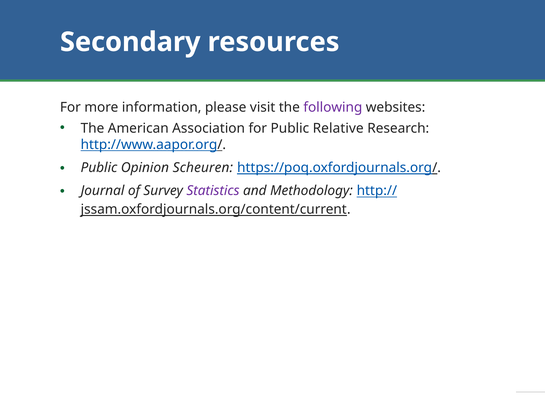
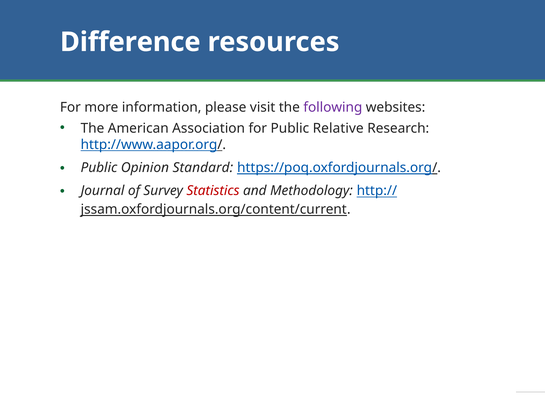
Secondary: Secondary -> Difference
Scheuren: Scheuren -> Standard
Statistics colour: purple -> red
